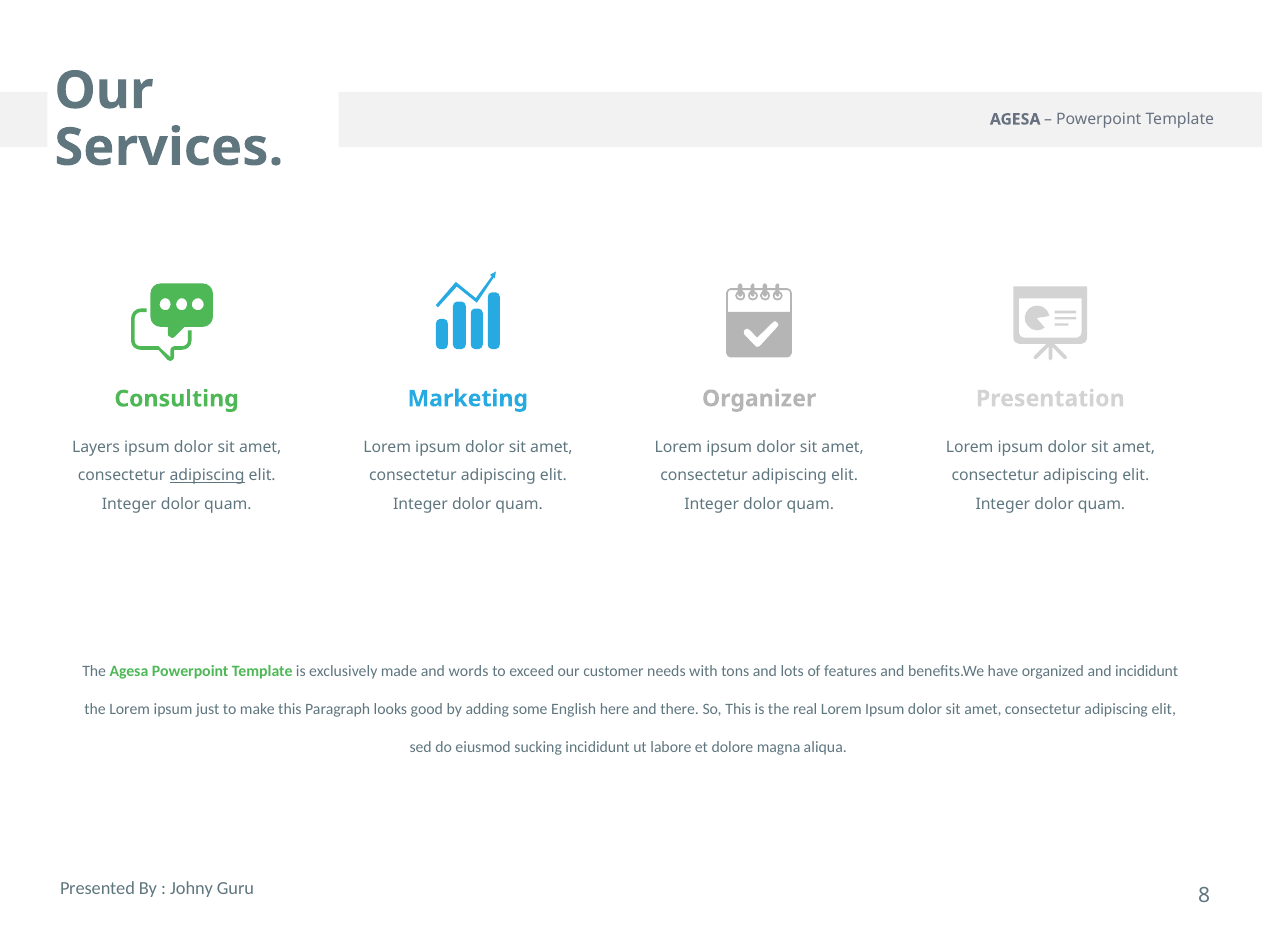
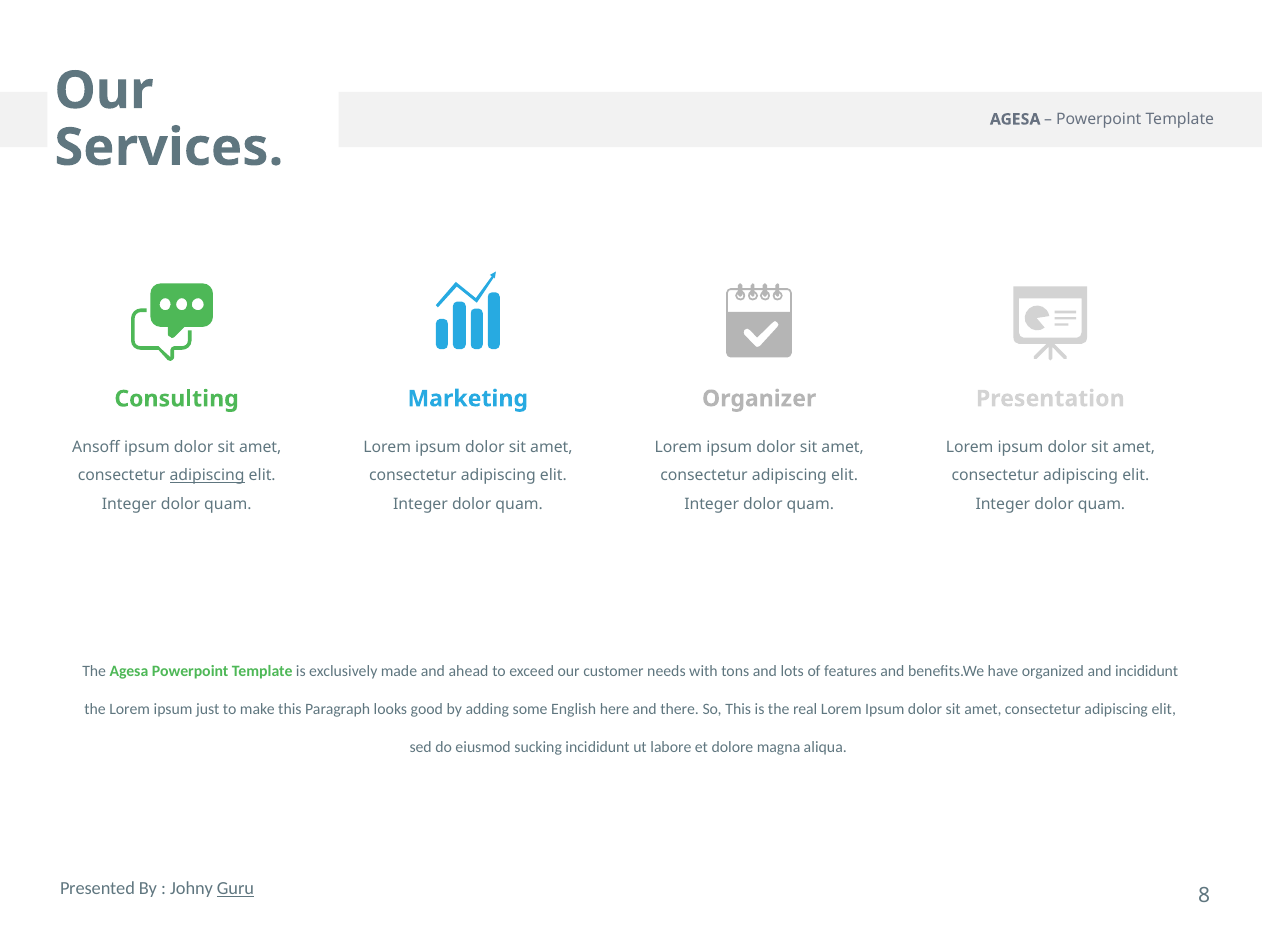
Layers: Layers -> Ansoff
words: words -> ahead
Guru underline: none -> present
